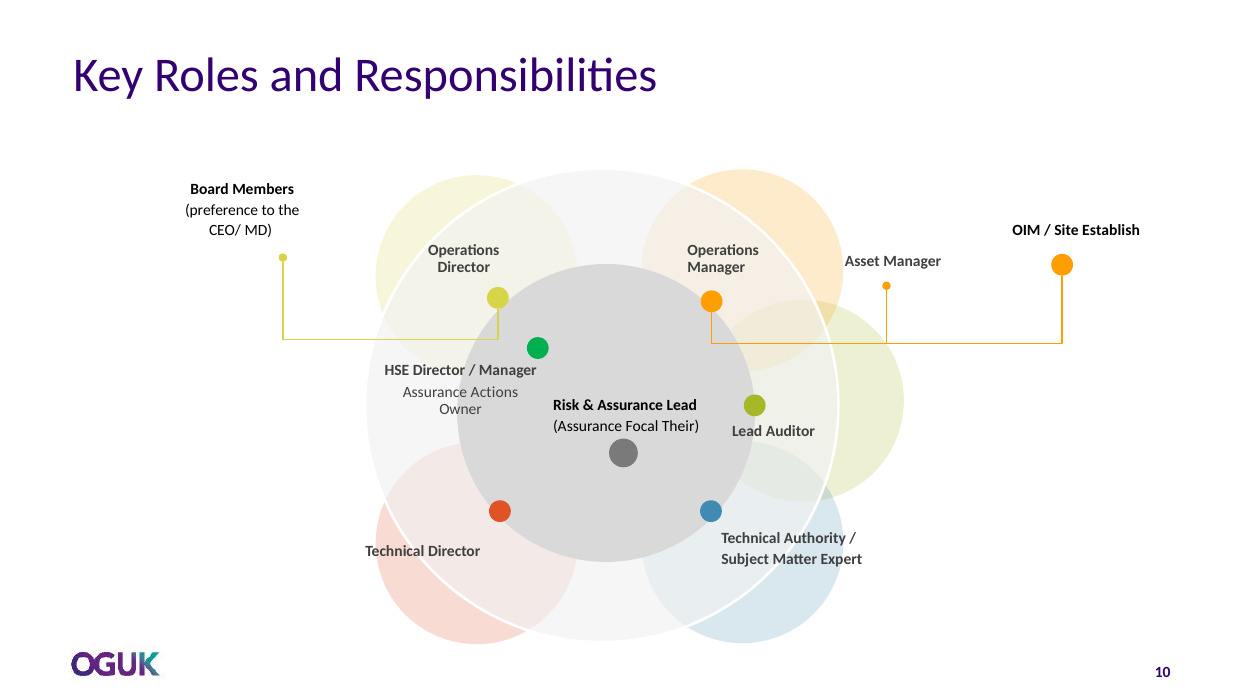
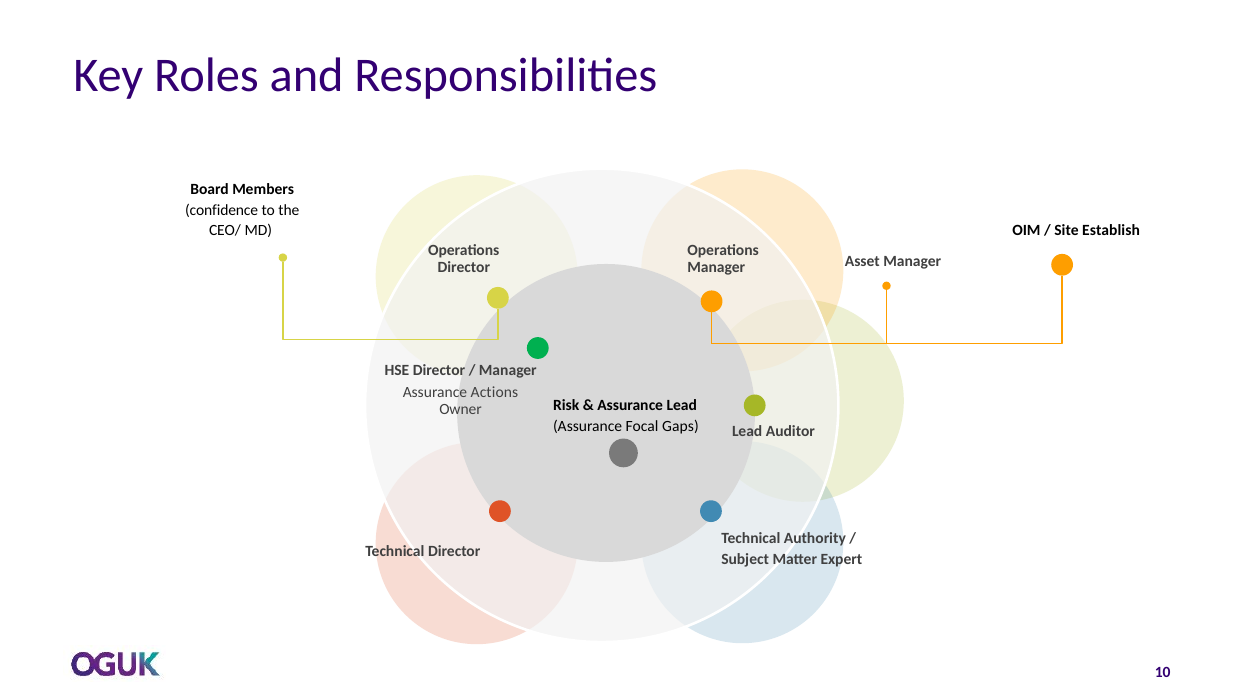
preference: preference -> confidence
Their: Their -> Gaps
